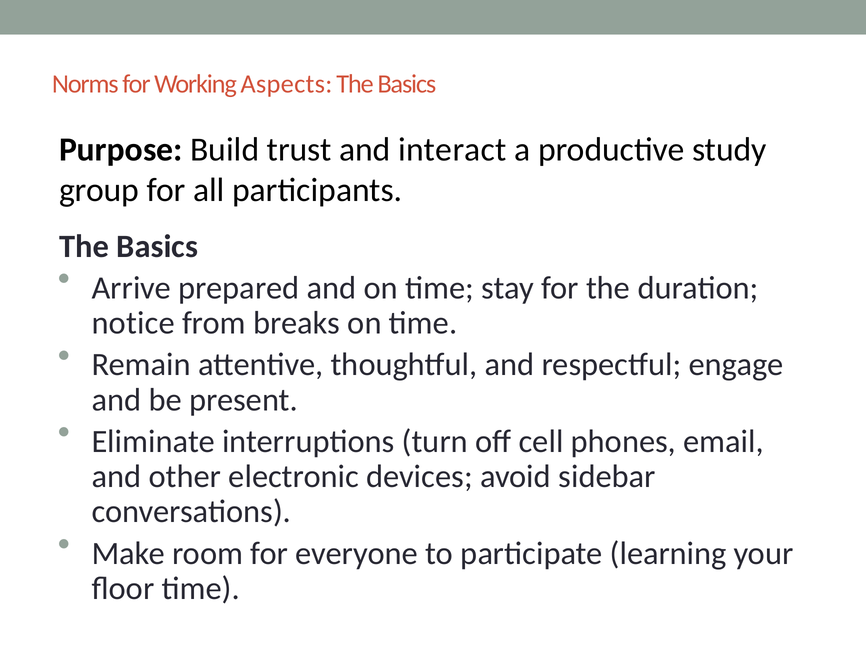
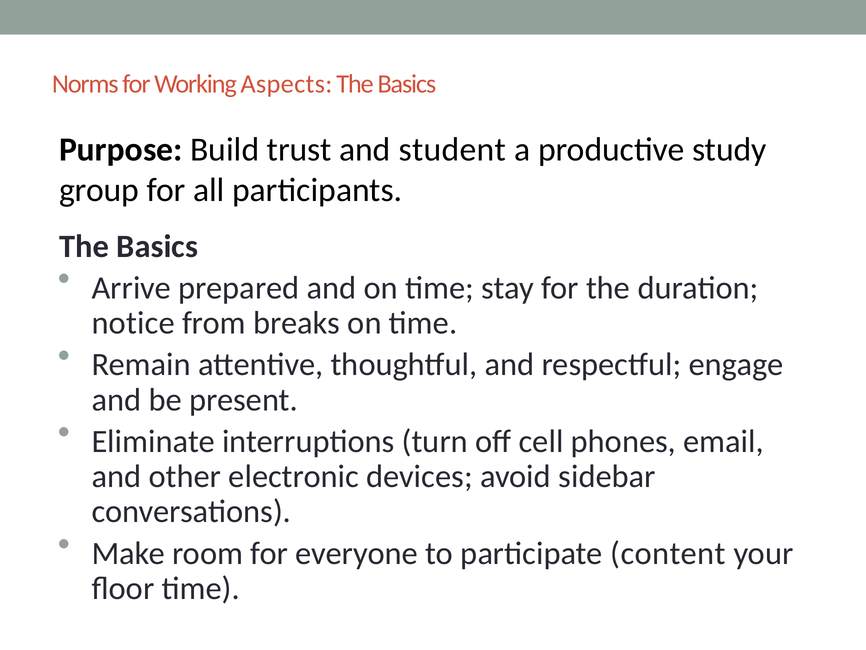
interact: interact -> student
learning: learning -> content
